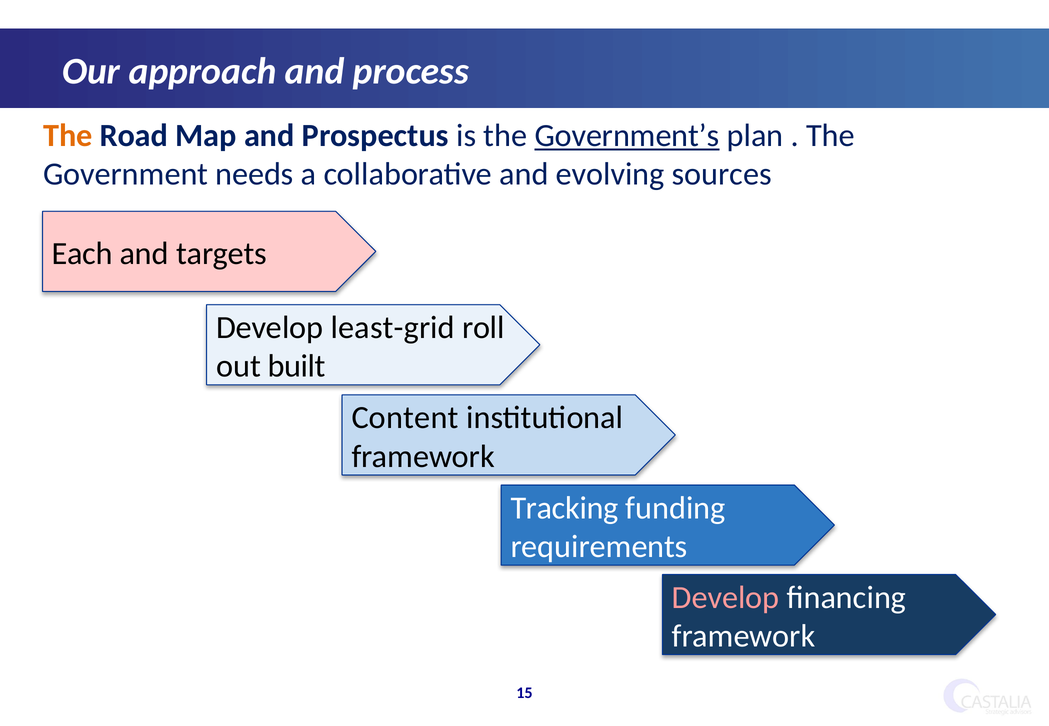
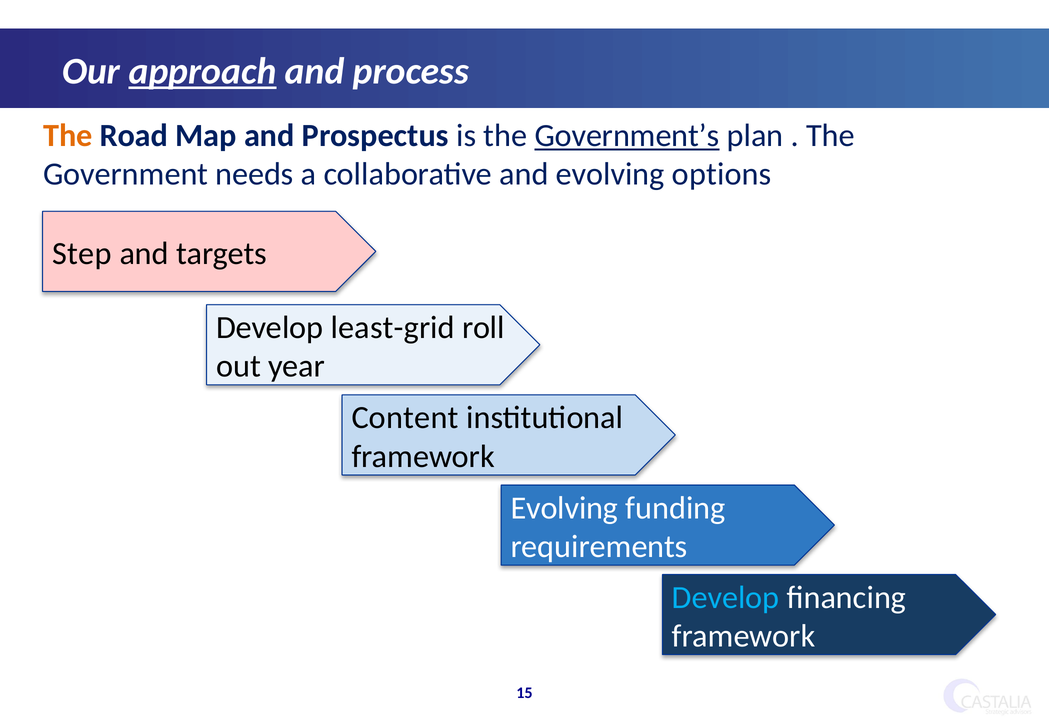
approach underline: none -> present
sources: sources -> options
Each: Each -> Step
built: built -> year
Tracking at (564, 508): Tracking -> Evolving
Develop at (726, 598) colour: pink -> light blue
